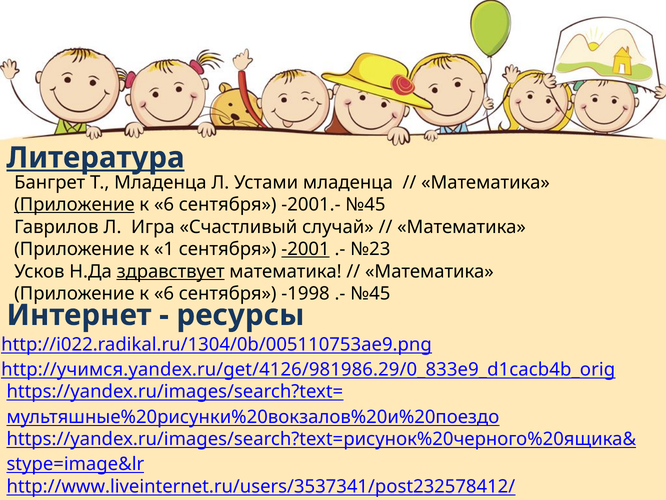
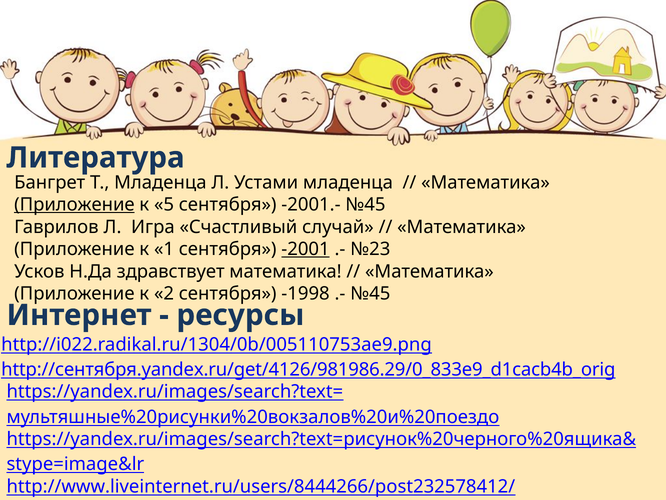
Литература underline: present -> none
6 at (164, 204): 6 -> 5
здравствует underline: present -> none
6 at (164, 293): 6 -> 2
http://учимся.yandex.ru/get/4126/981986.29/0_833e9_d1cacb4b_orig: http://учимся.yandex.ru/get/4126/981986.29/0_833e9_d1cacb4b_orig -> http://сентября.yandex.ru/get/4126/981986.29/0_833e9_d1cacb4b_orig
http://www.liveinternet.ru/users/3537341/post232578412/: http://www.liveinternet.ru/users/3537341/post232578412/ -> http://www.liveinternet.ru/users/8444266/post232578412/
